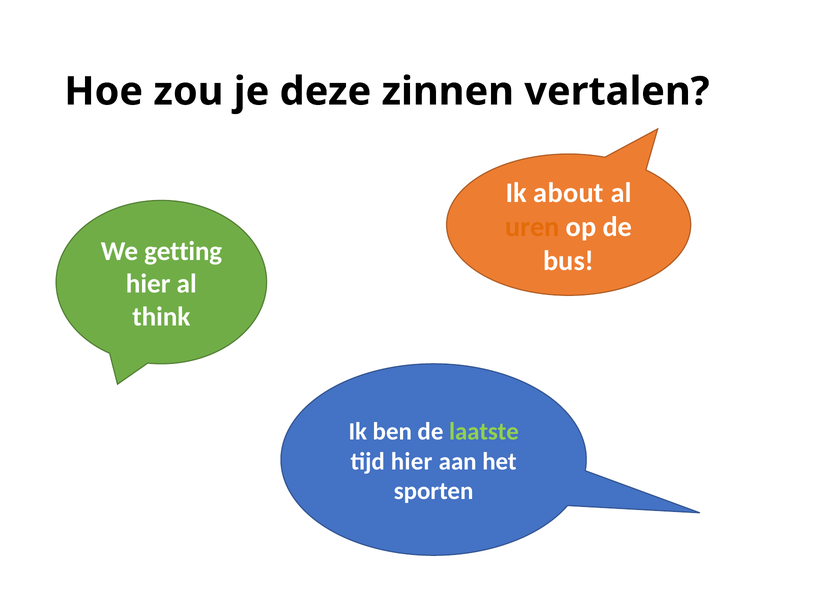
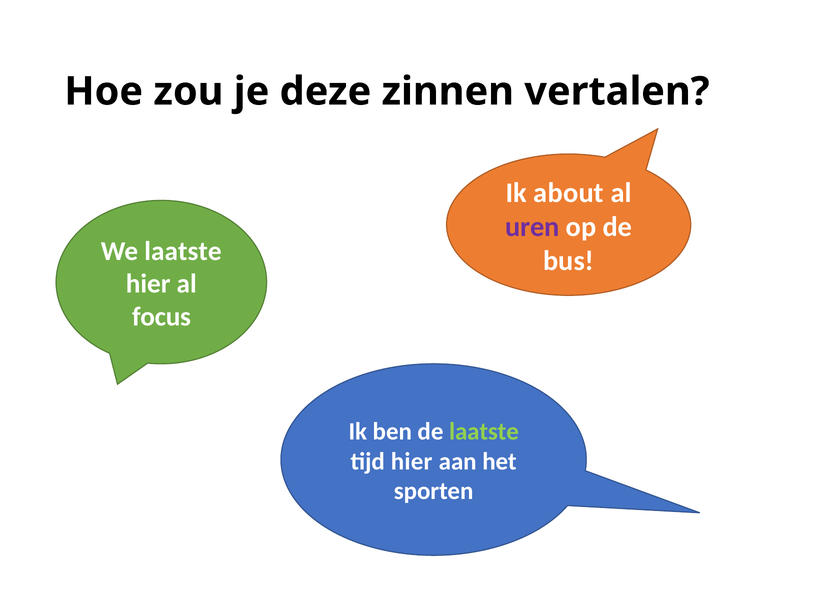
uren colour: orange -> purple
We getting: getting -> laatste
think: think -> focus
